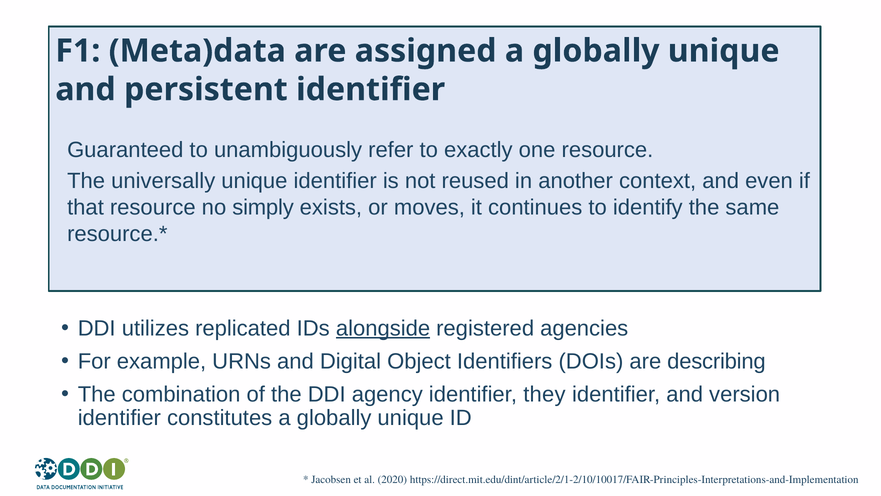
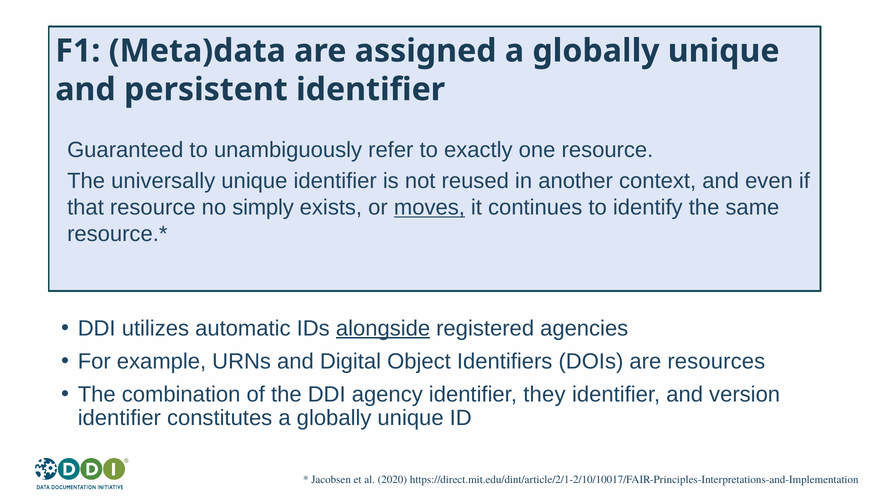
moves underline: none -> present
replicated: replicated -> automatic
describing: describing -> resources
